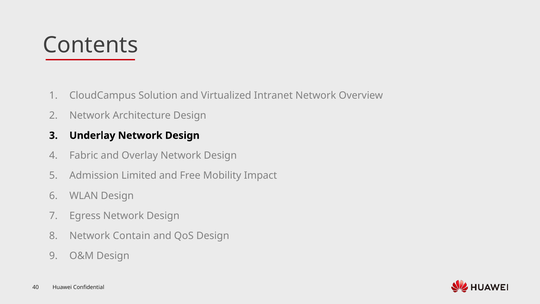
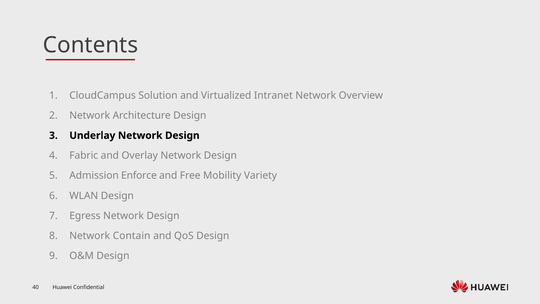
Limited: Limited -> Enforce
Impact: Impact -> Variety
